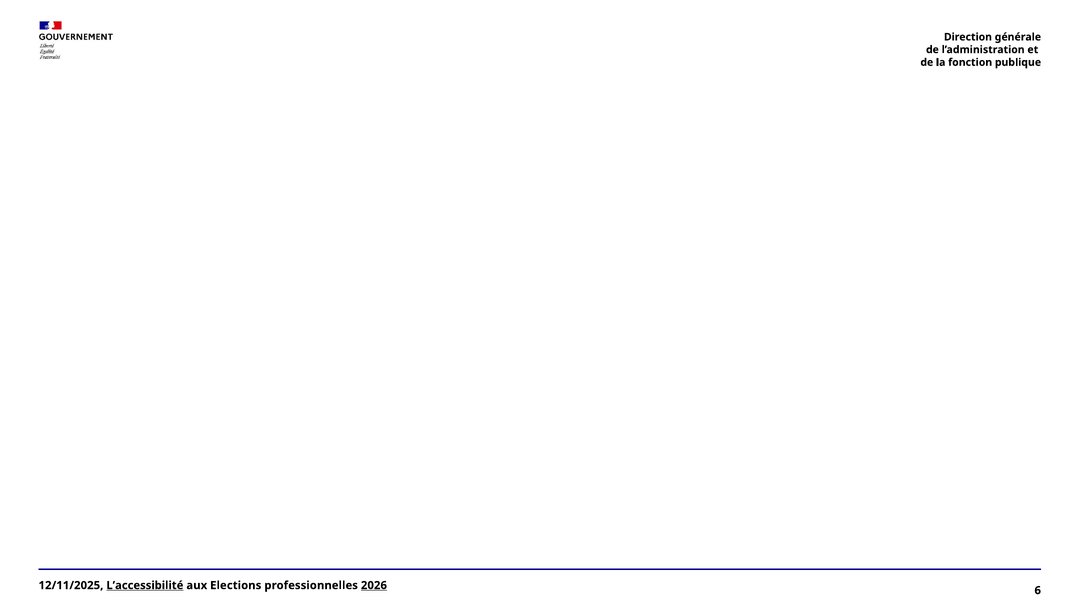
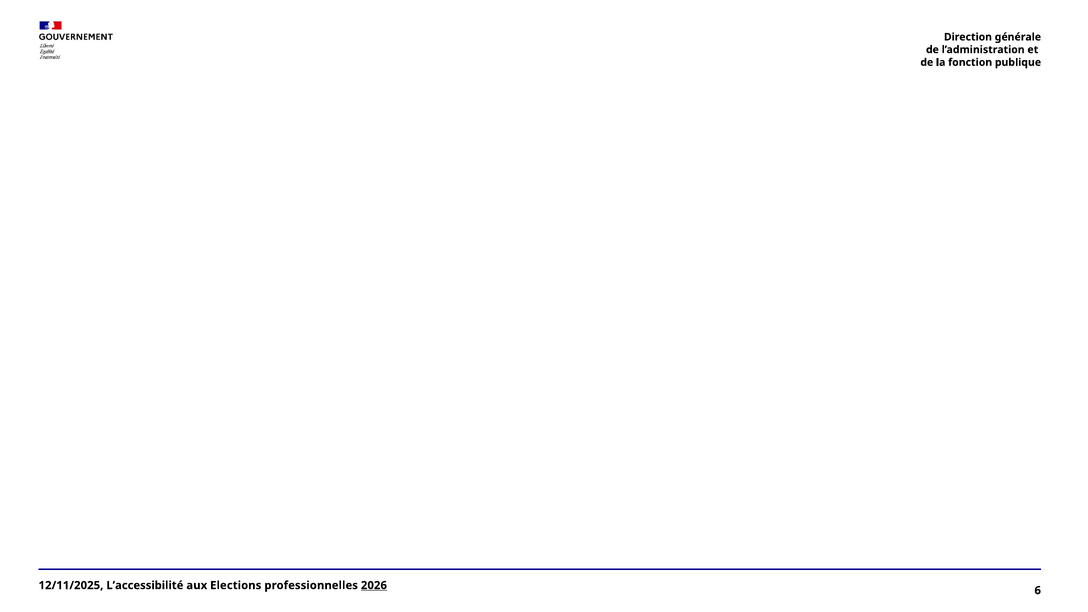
L’accessibilité underline: present -> none
